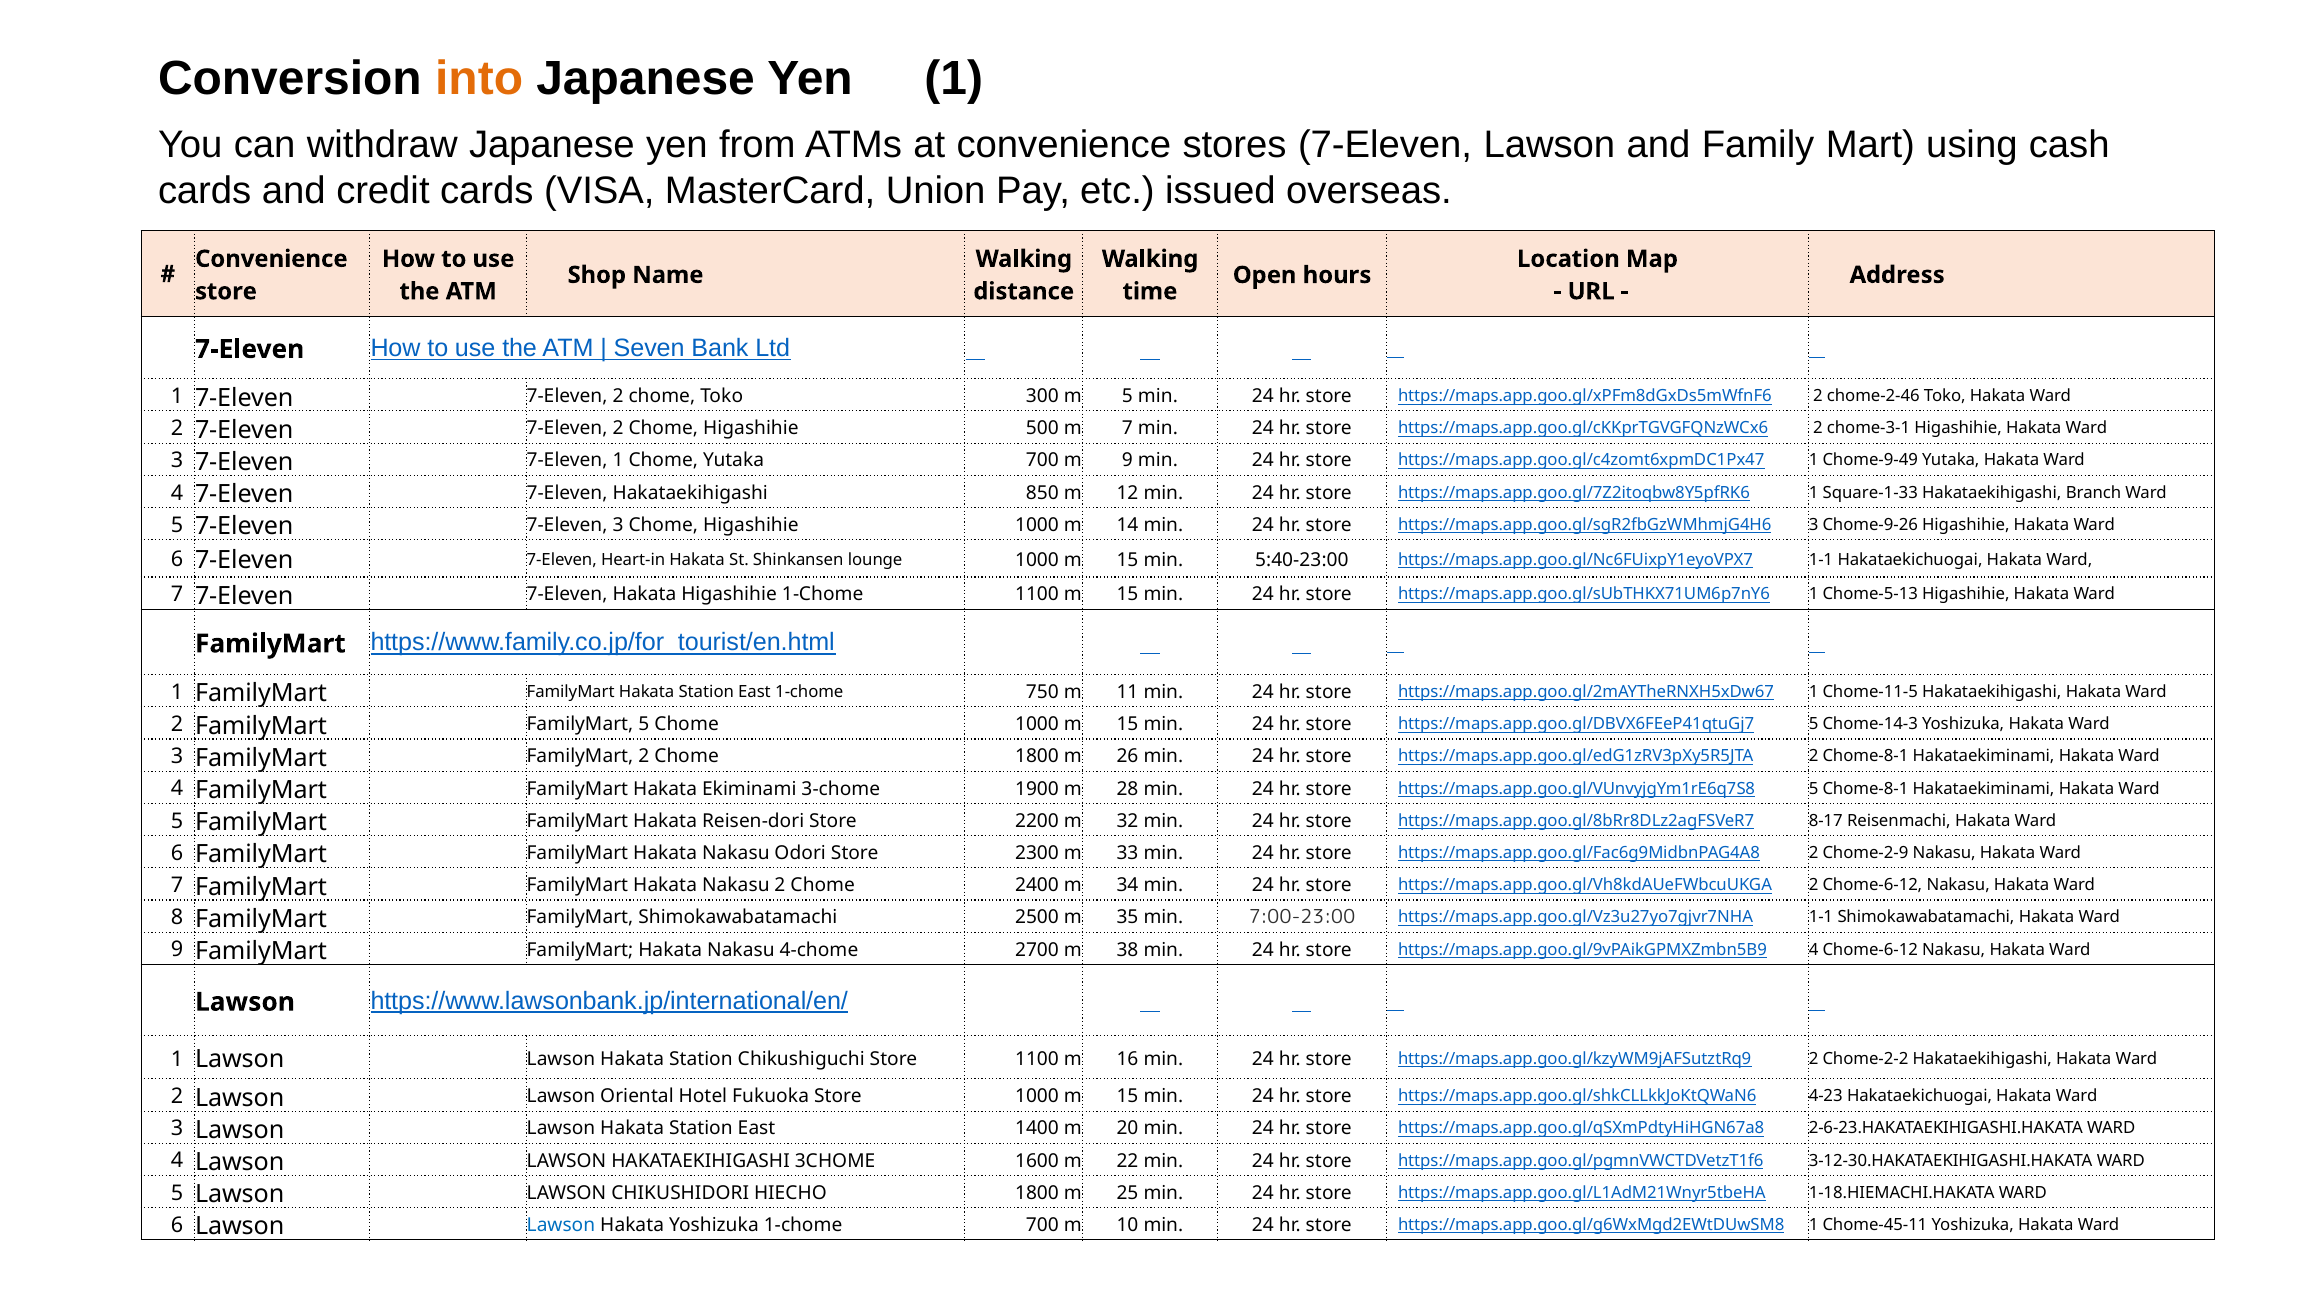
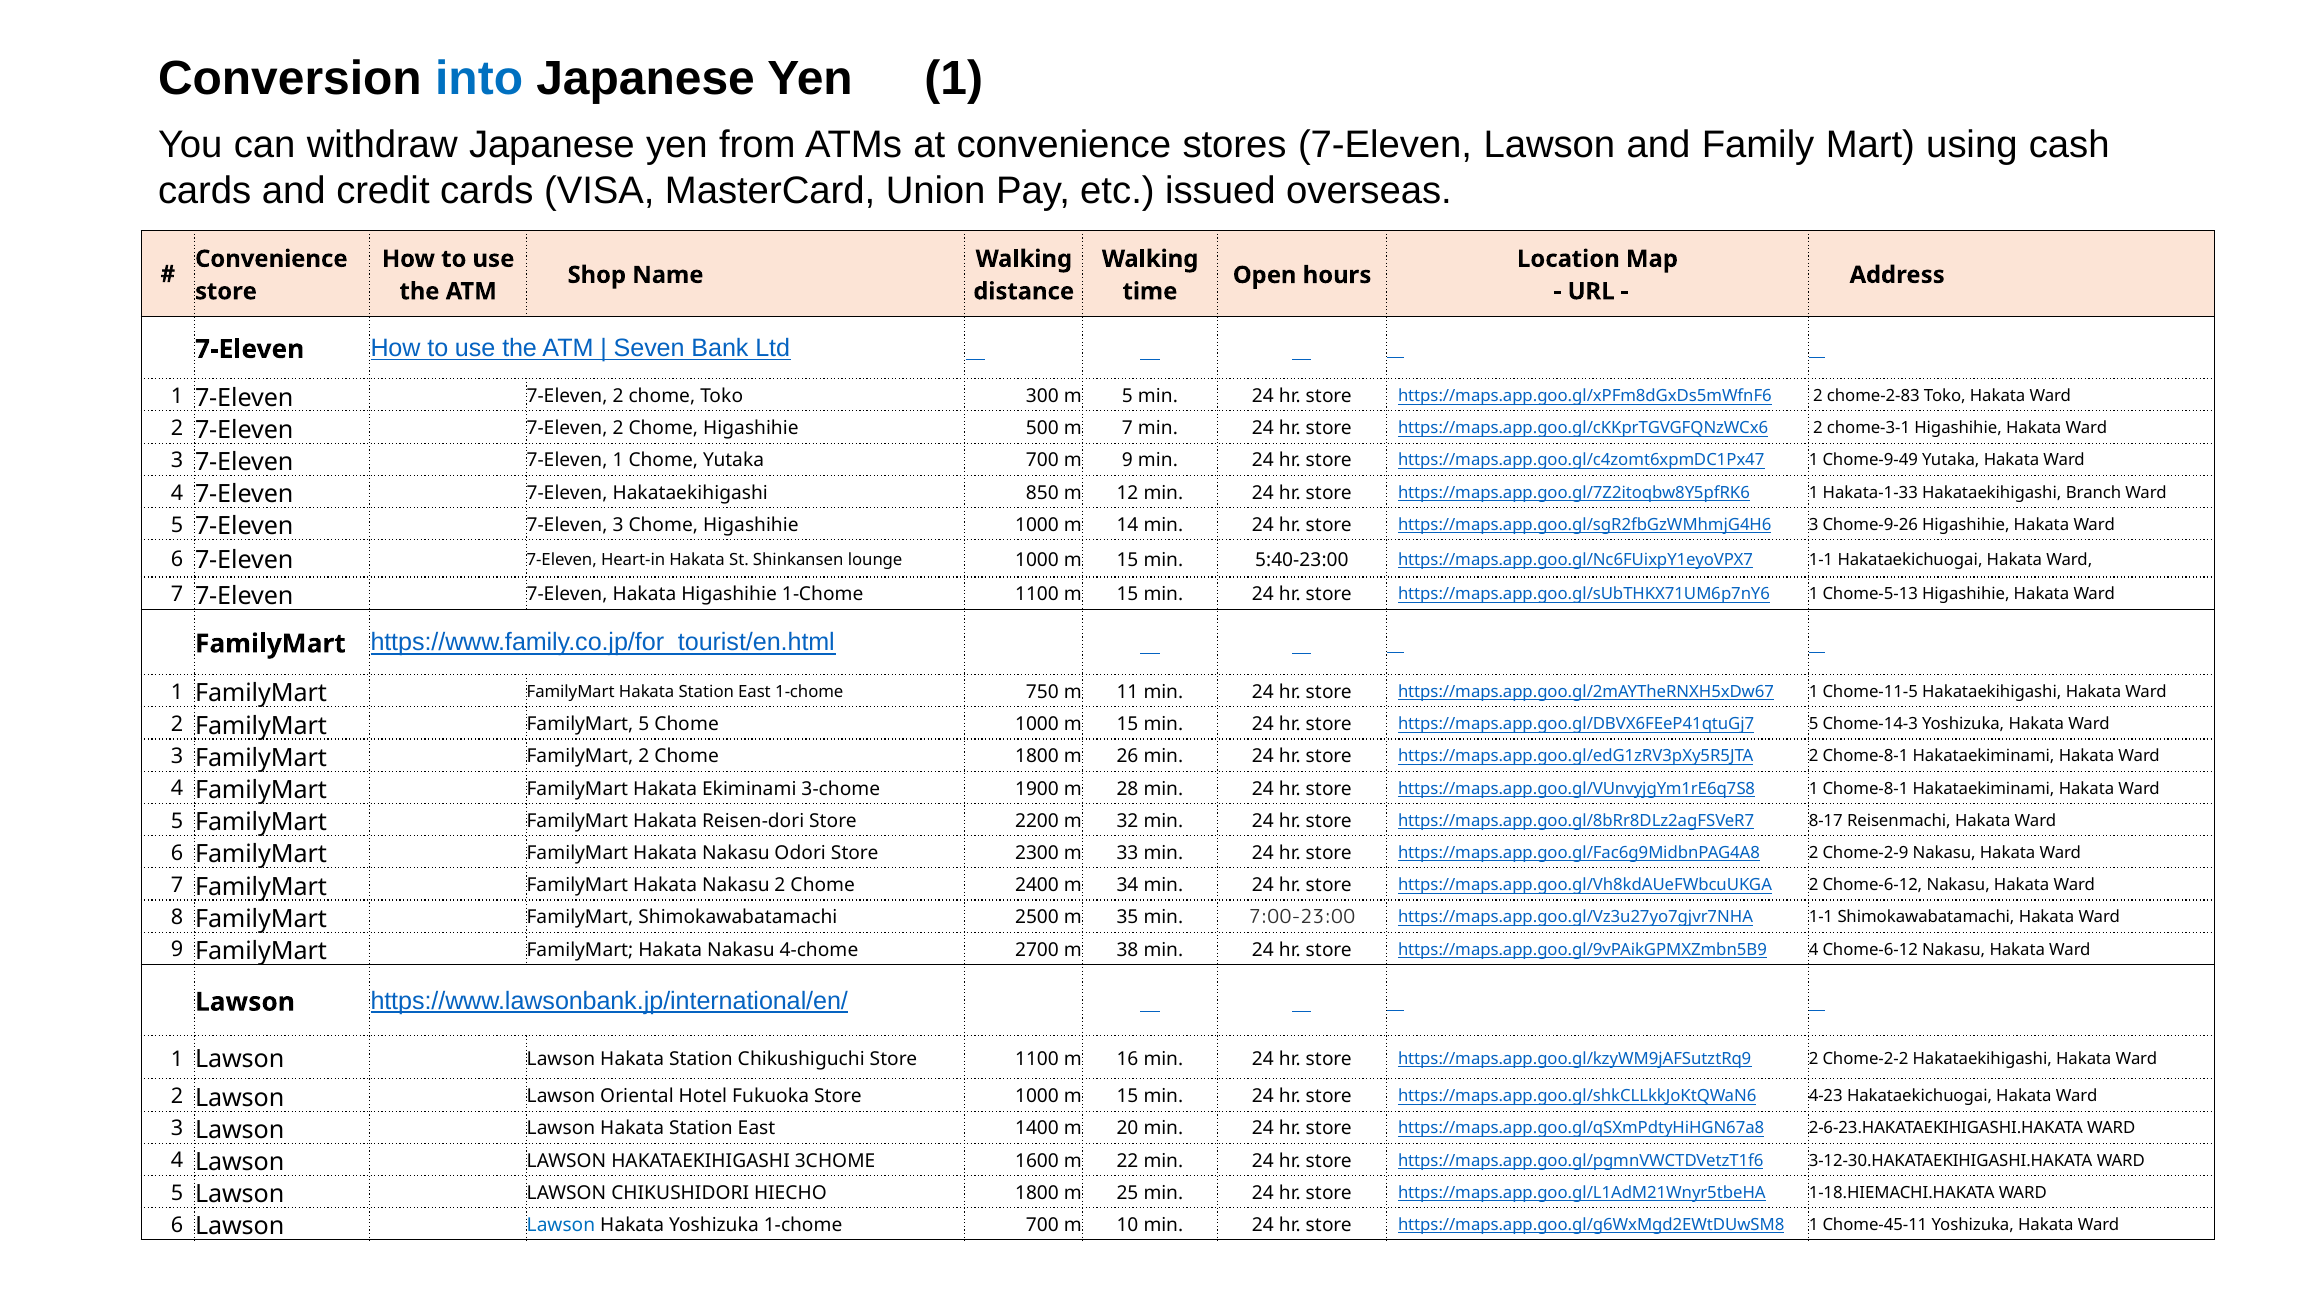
into colour: orange -> blue
chome-2-46: chome-2-46 -> chome-2-83
Square-1-33: Square-1-33 -> Hakata-1-33
https://maps.app.goo.gl/VUnvyjgYm1rE6q7S8 5: 5 -> 1
